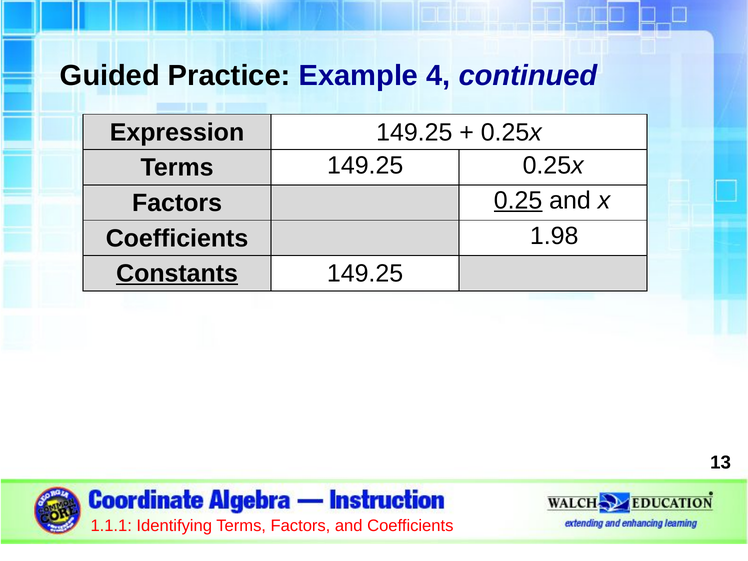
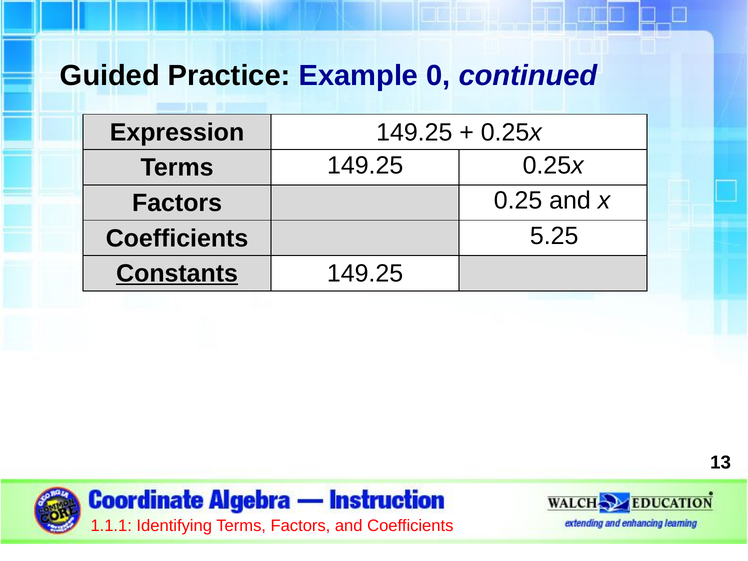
4: 4 -> 0
0.25 underline: present -> none
1.98: 1.98 -> 5.25
